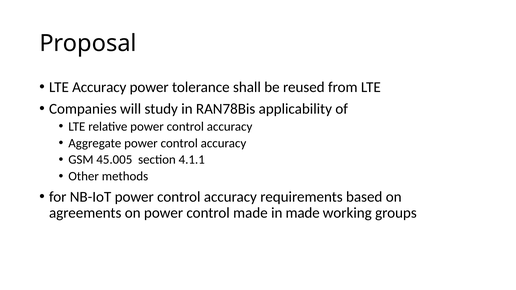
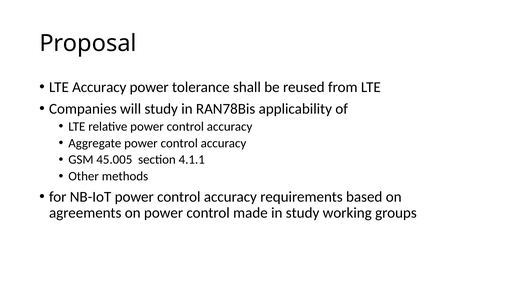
in made: made -> study
